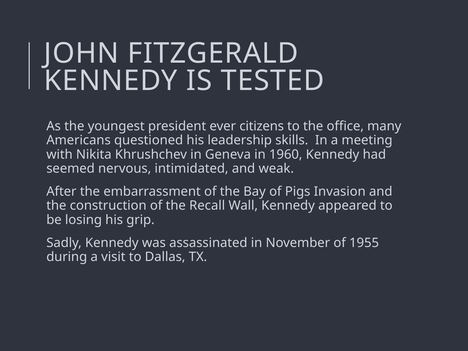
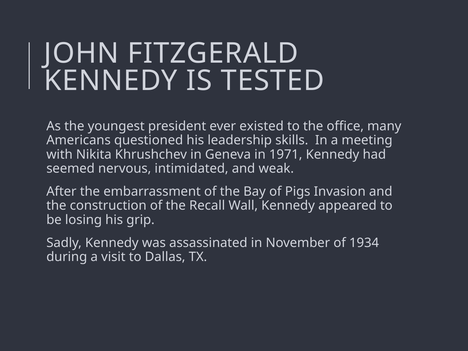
citizens: citizens -> existed
1960: 1960 -> 1971
1955: 1955 -> 1934
